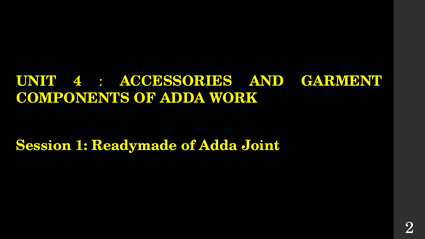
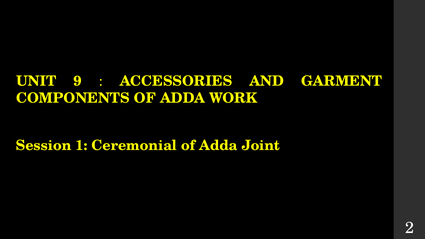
4: 4 -> 9
Readymade: Readymade -> Ceremonial
